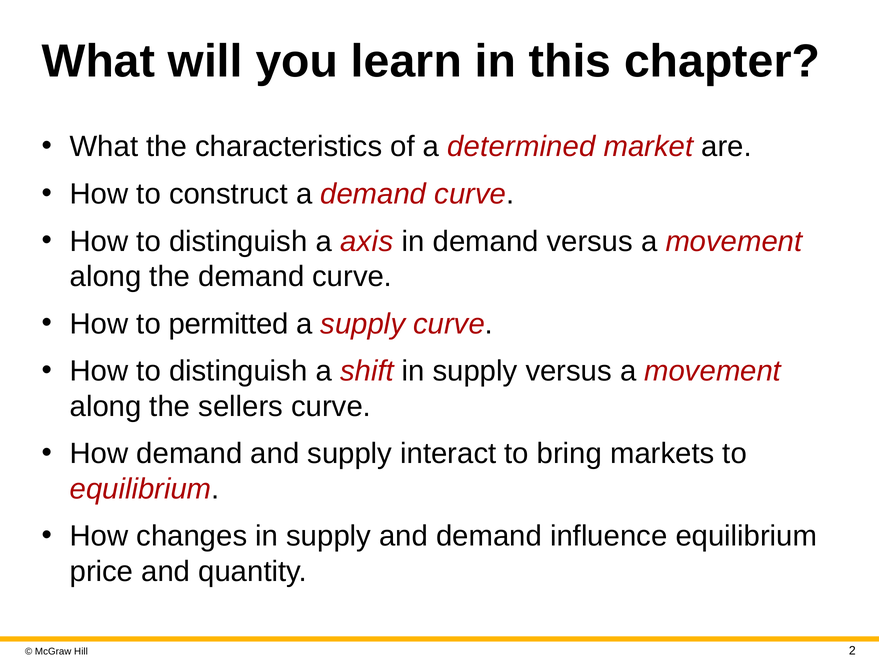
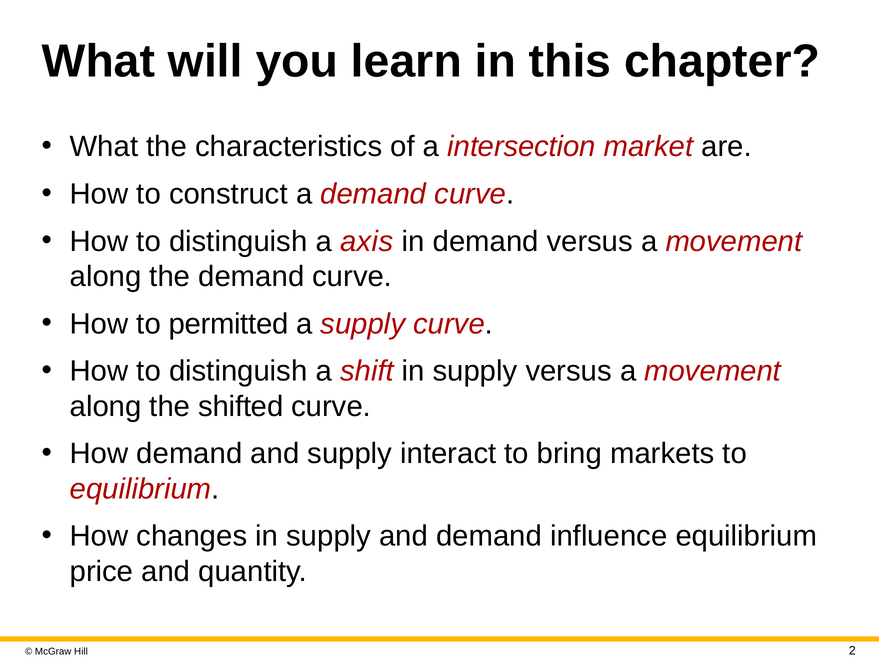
determined: determined -> intersection
sellers: sellers -> shifted
